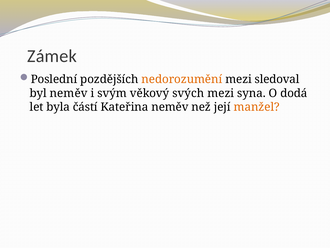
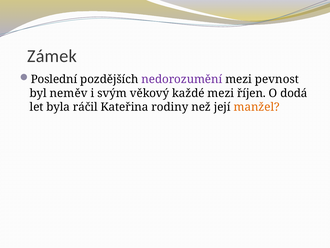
nedorozumění colour: orange -> purple
sledoval: sledoval -> pevnost
svých: svých -> každé
syna: syna -> říjen
částí: částí -> ráčil
Kateřina neměv: neměv -> rodiny
